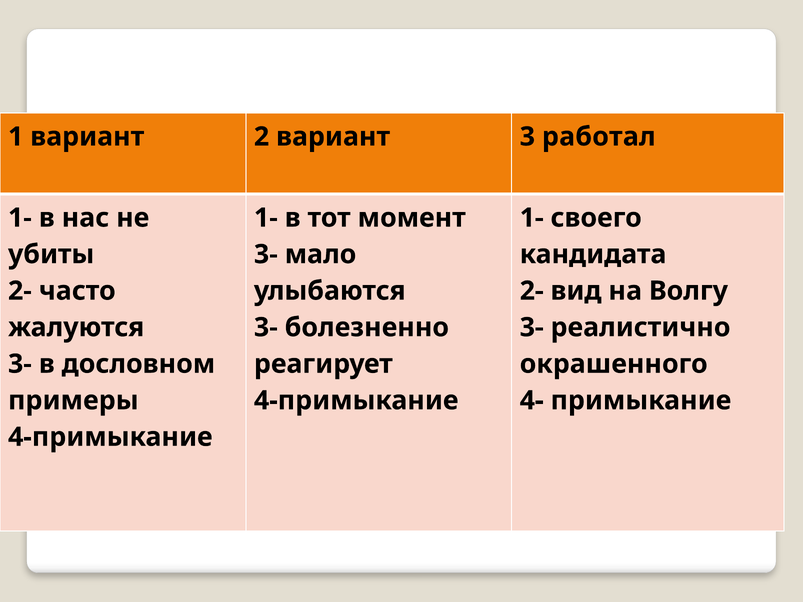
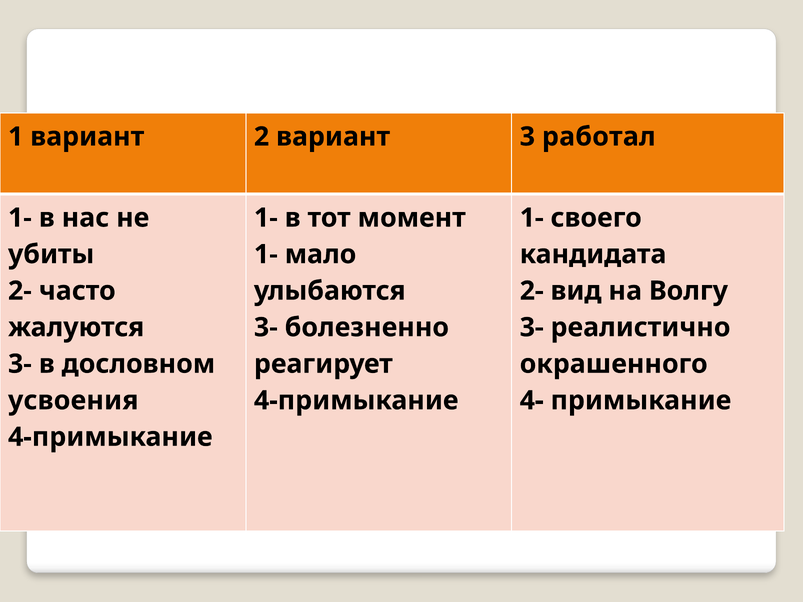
3- at (266, 254): 3- -> 1-
примеры: примеры -> усвоения
